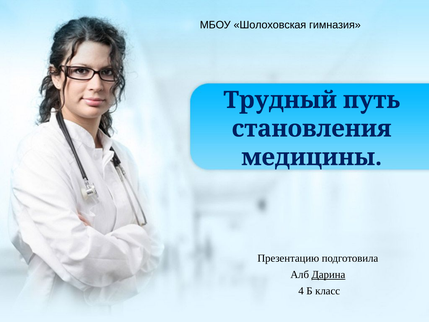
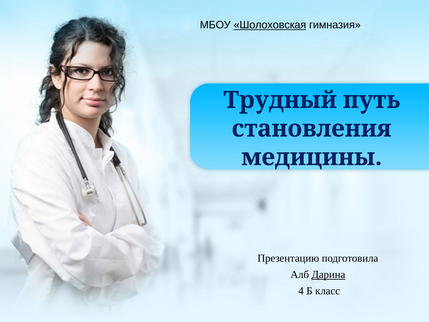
Шолоховская underline: none -> present
